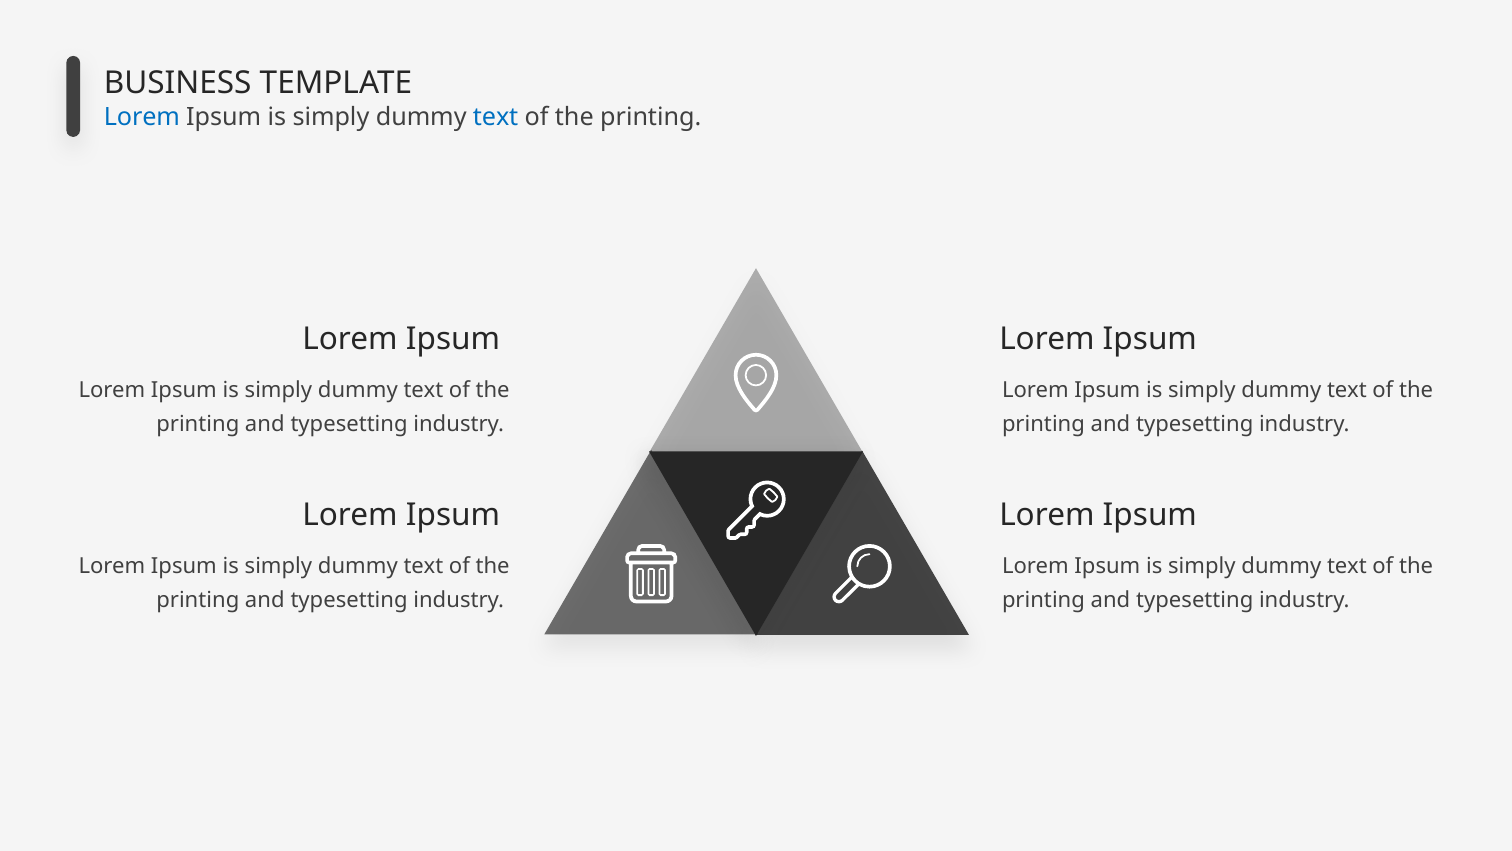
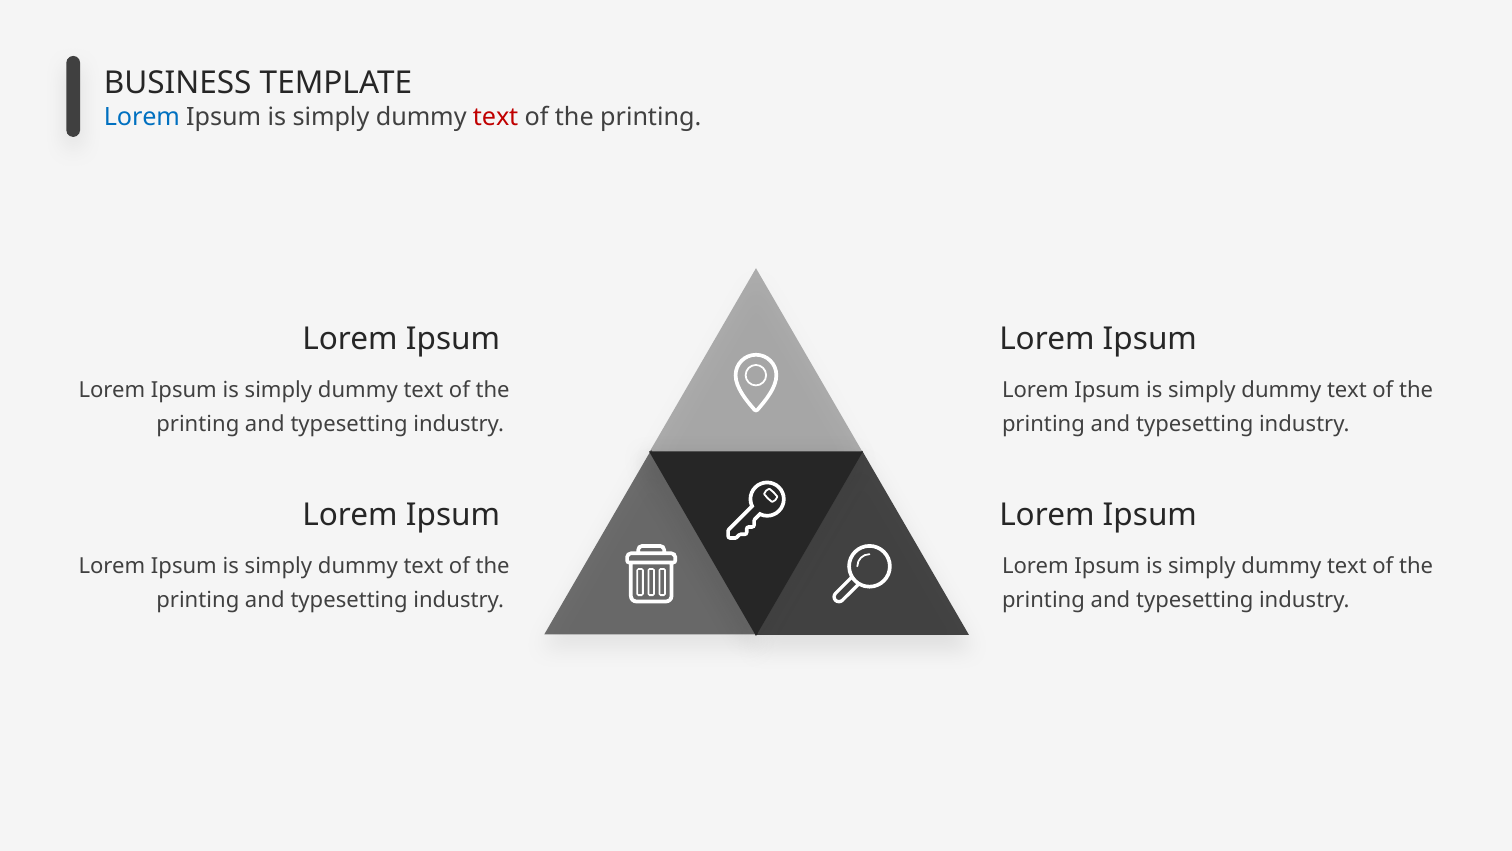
text at (496, 117) colour: blue -> red
